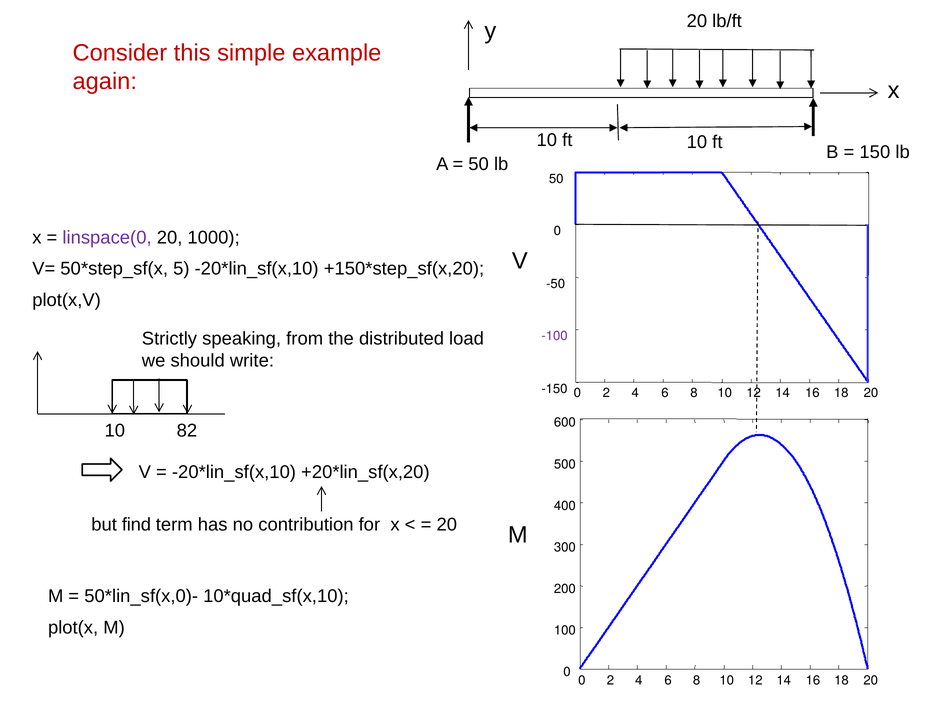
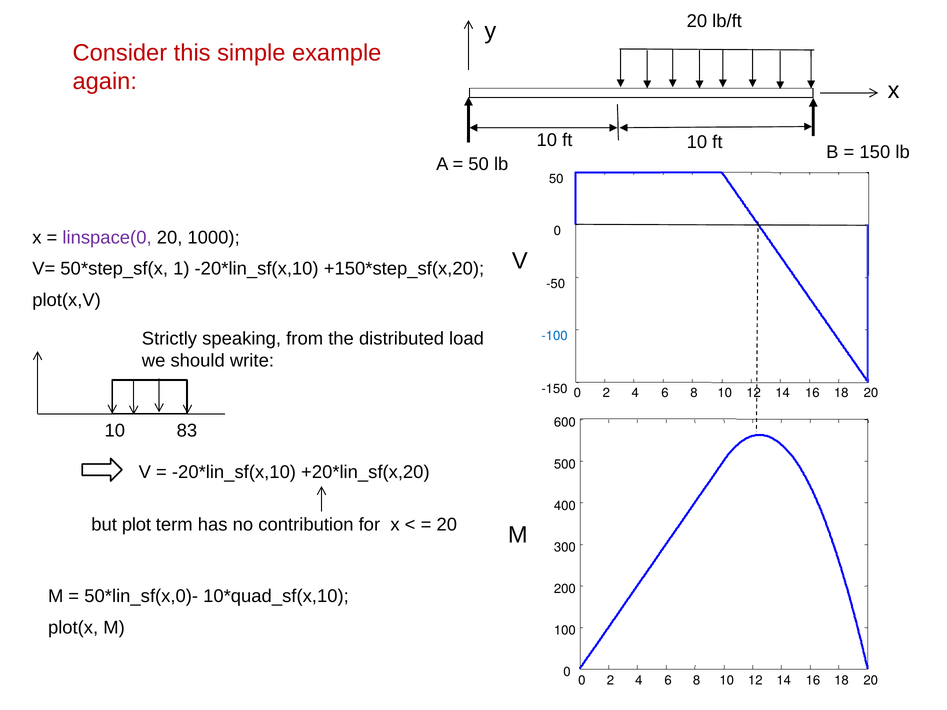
5: 5 -> 1
-100 colour: purple -> blue
82: 82 -> 83
find: find -> plot
